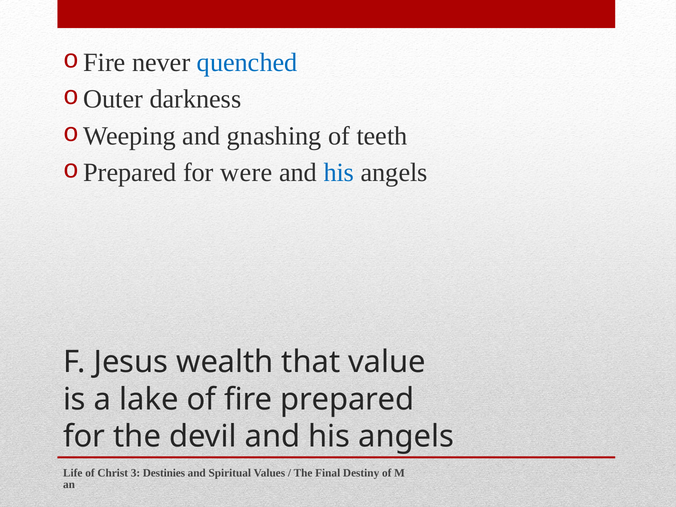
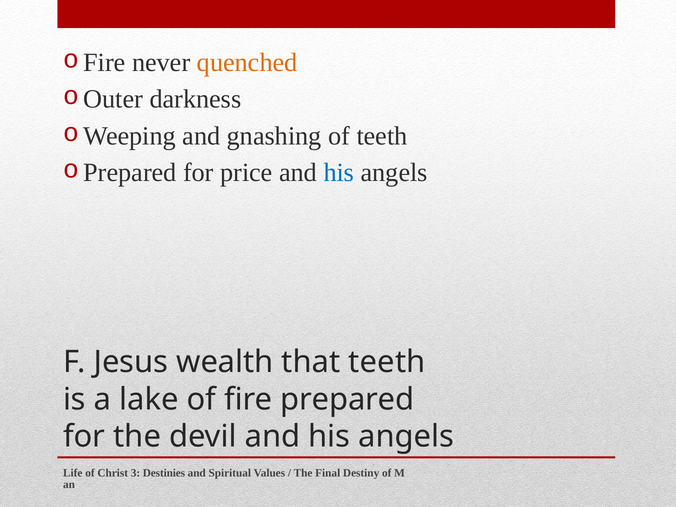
quenched colour: blue -> orange
were: were -> price
that value: value -> teeth
